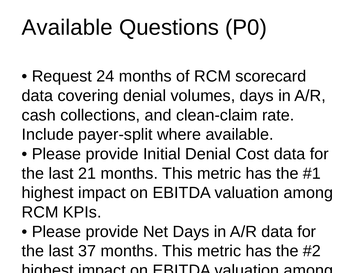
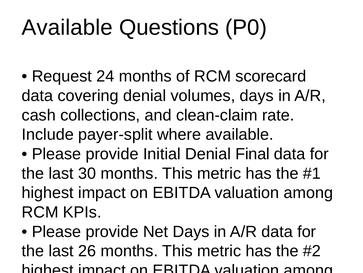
Denial Cost: Cost -> Final
21: 21 -> 30
37: 37 -> 26
